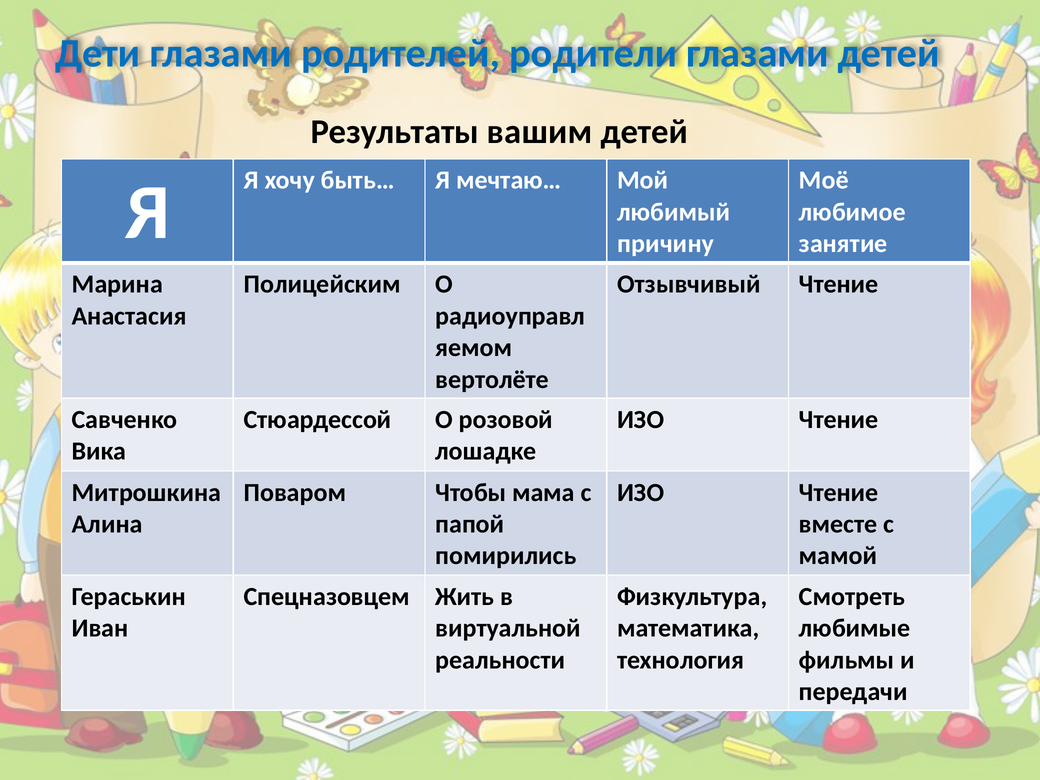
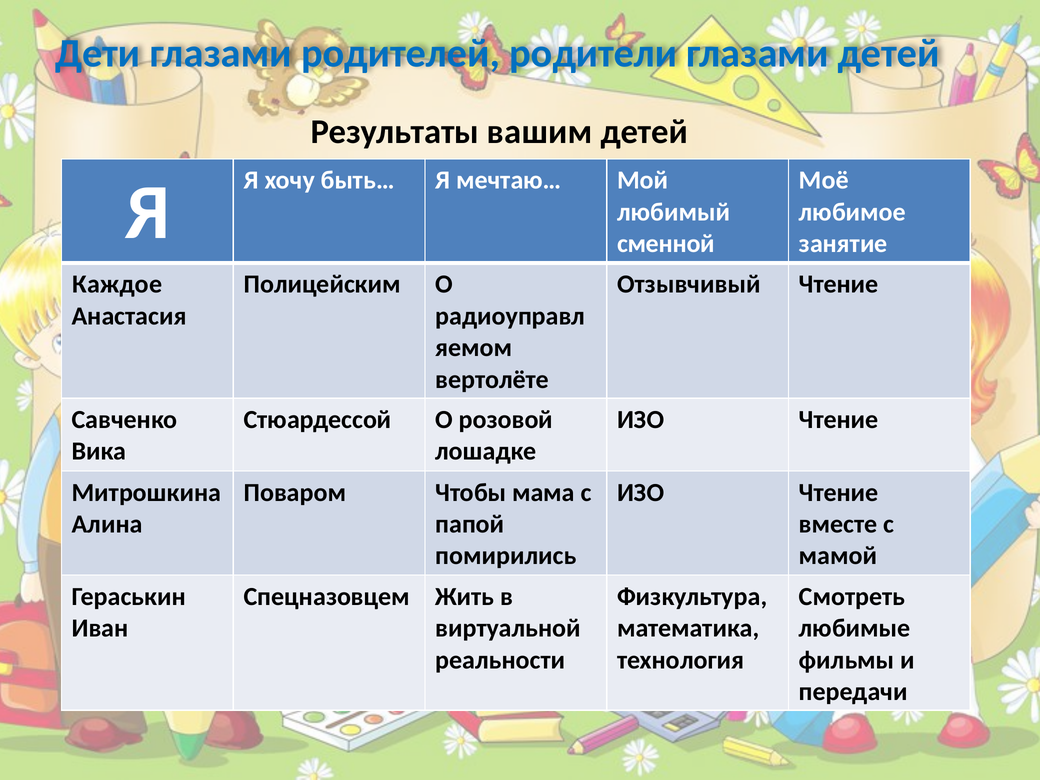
причину: причину -> сменной
Марина: Марина -> Каждое
